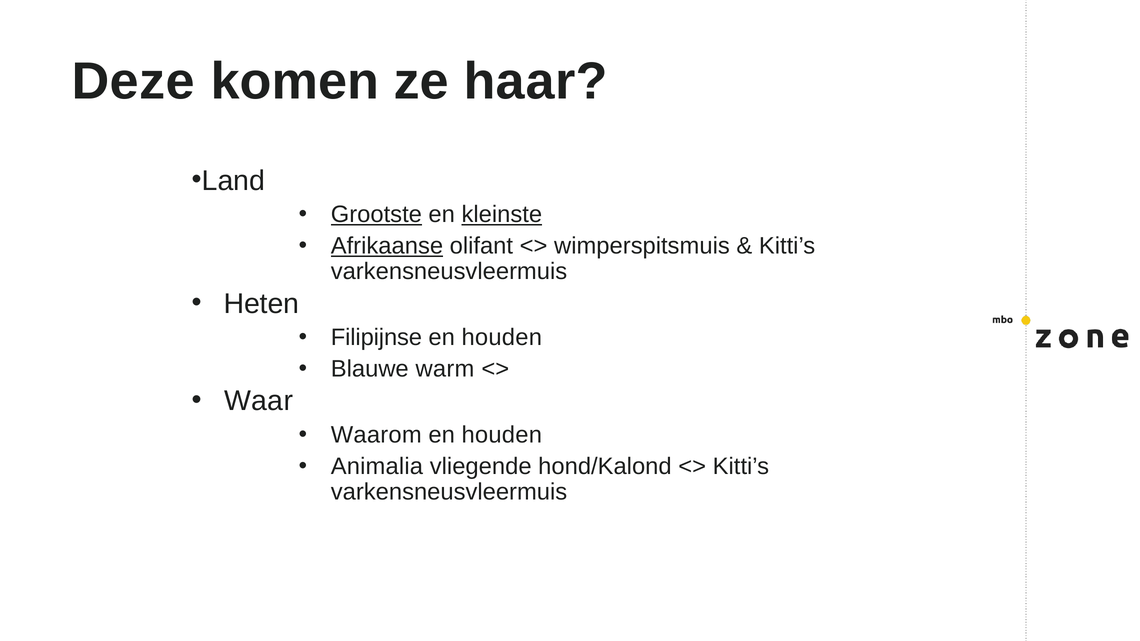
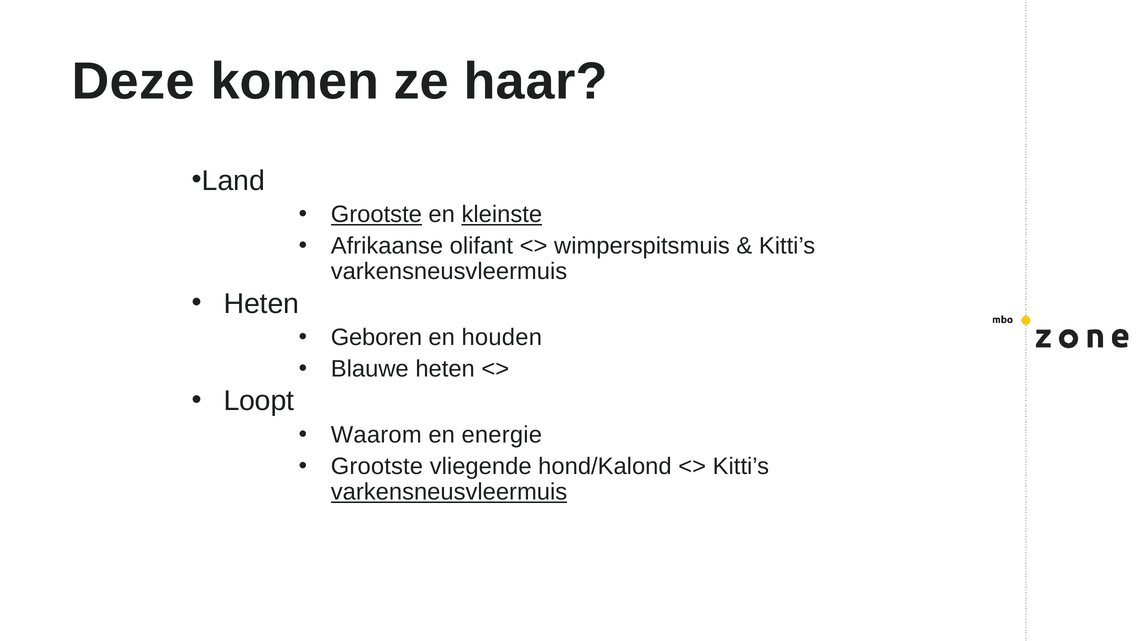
Afrikaanse underline: present -> none
Filipijnse: Filipijnse -> Geboren
Blauwe warm: warm -> heten
Waar: Waar -> Loopt
houden at (502, 435): houden -> energie
Animalia at (377, 467): Animalia -> Grootste
varkensneusvleermuis at (449, 492) underline: none -> present
